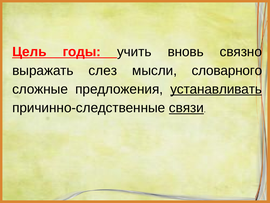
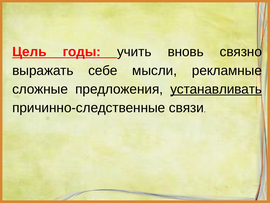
слез: слез -> себе
словарного: словарного -> рекламные
связи underline: present -> none
